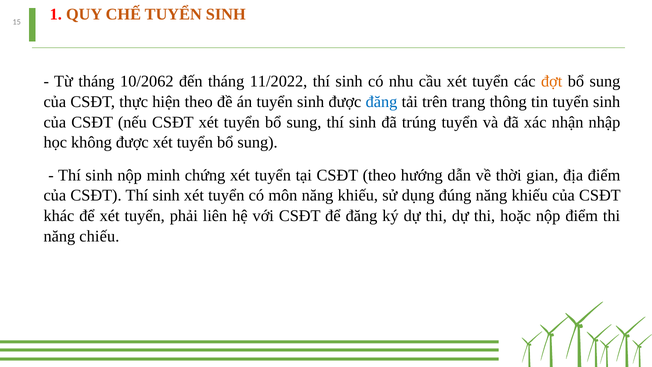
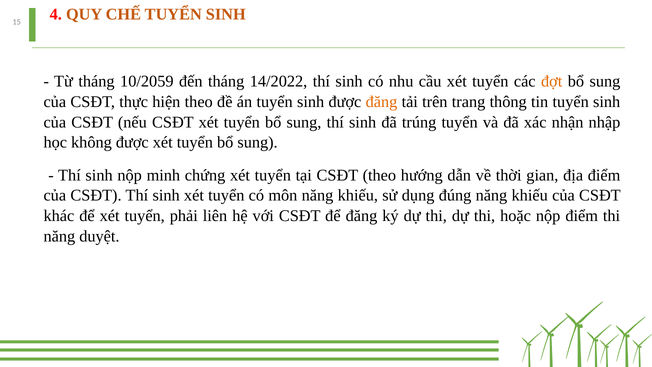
1: 1 -> 4
10/2062: 10/2062 -> 10/2059
11/2022: 11/2022 -> 14/2022
đăng at (381, 102) colour: blue -> orange
chiếu: chiếu -> duyệt
